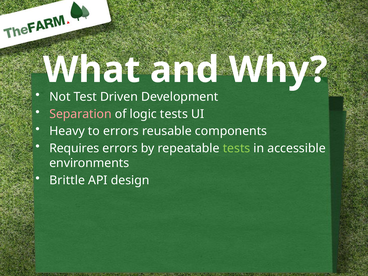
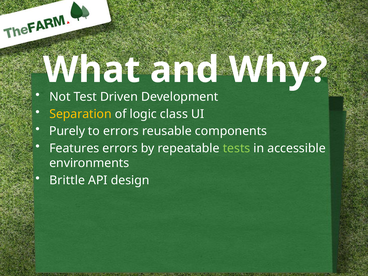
Separation colour: pink -> yellow
logic tests: tests -> class
Heavy: Heavy -> Purely
Requires: Requires -> Features
